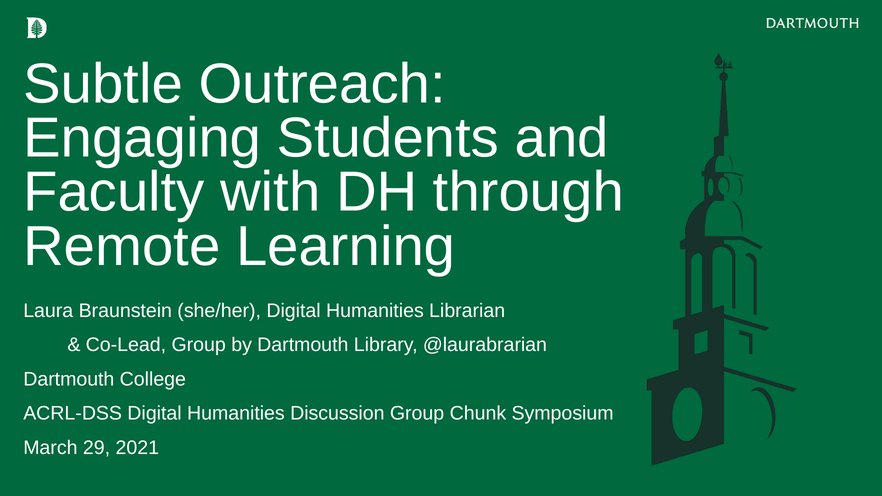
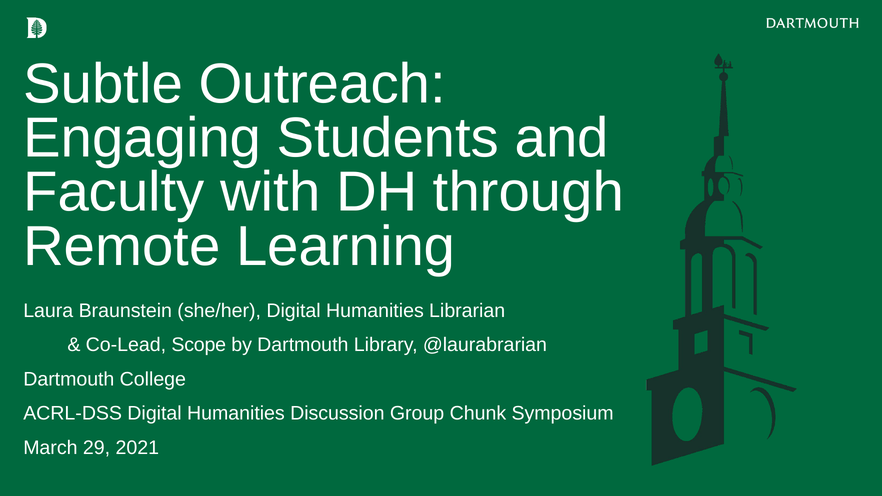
Co-Lead Group: Group -> Scope
